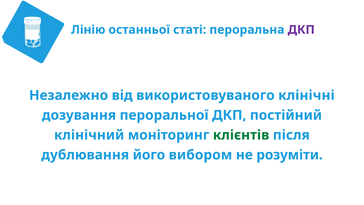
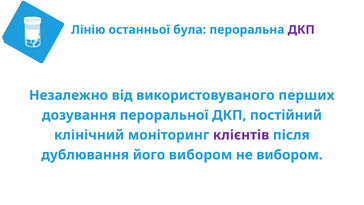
статі: статі -> була
клінічні: клінічні -> перших
клієнтів colour: green -> purple
не розуміти: розуміти -> вибором
